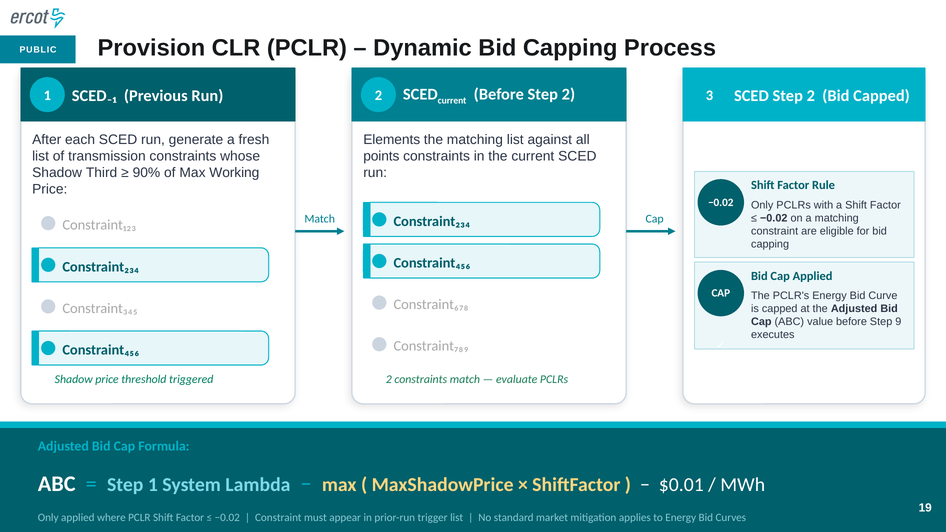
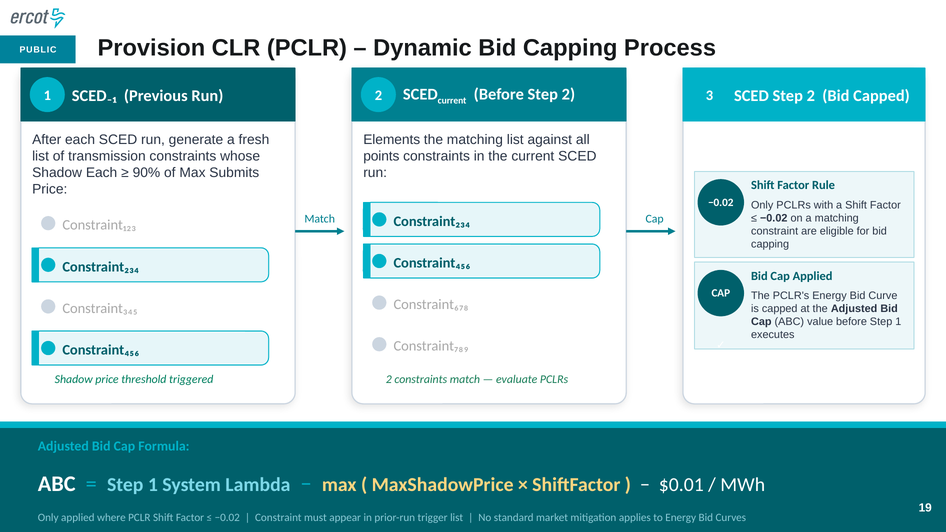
Shadow Third: Third -> Each
Working: Working -> Submits
before Step 9: 9 -> 1
